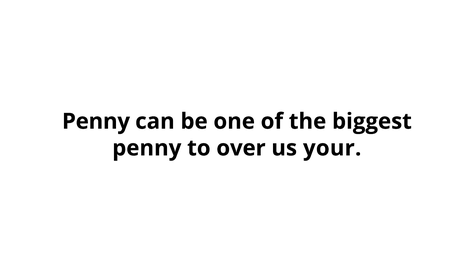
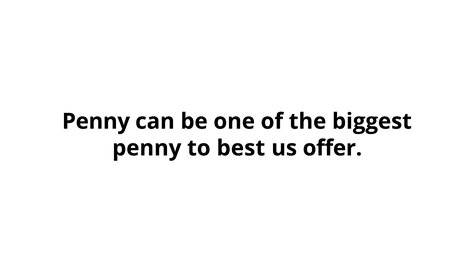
over: over -> best
your: your -> offer
